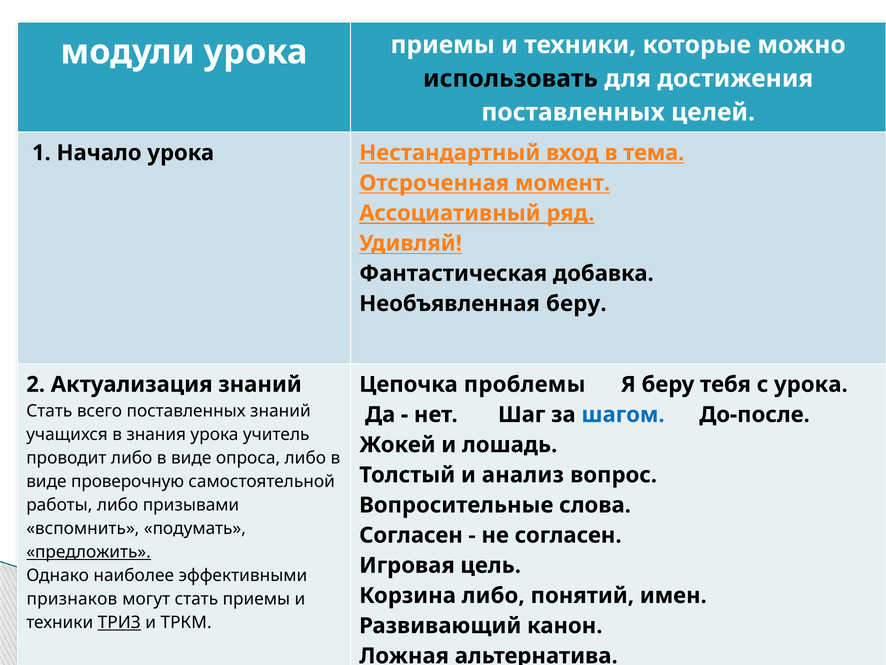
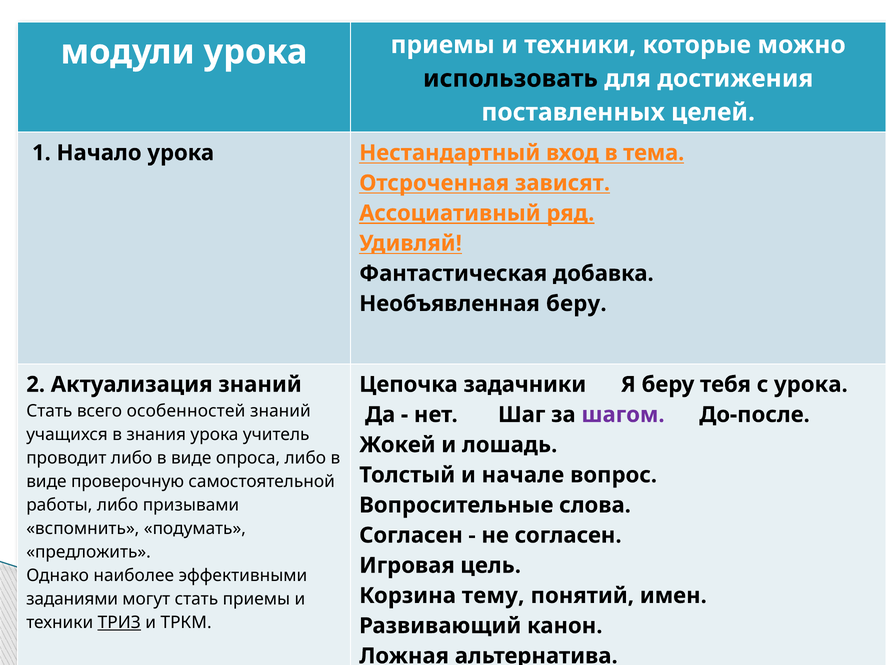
момент: момент -> зависят
проблемы: проблемы -> задачники
всего поставленных: поставленных -> особенностей
шагом colour: blue -> purple
анализ: анализ -> начале
предложить underline: present -> none
Корзина либо: либо -> тему
признаков: признаков -> заданиями
